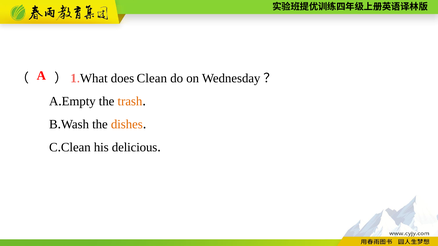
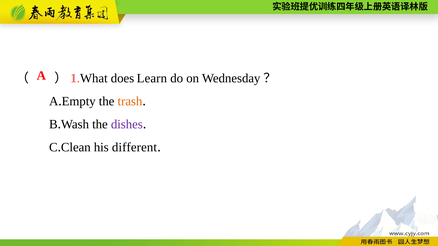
does Clean: Clean -> Learn
dishes colour: orange -> purple
delicious: delicious -> different
